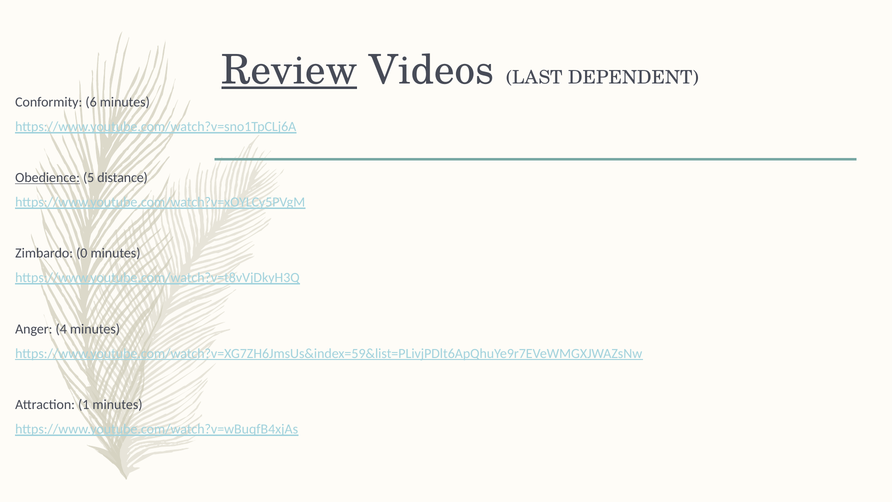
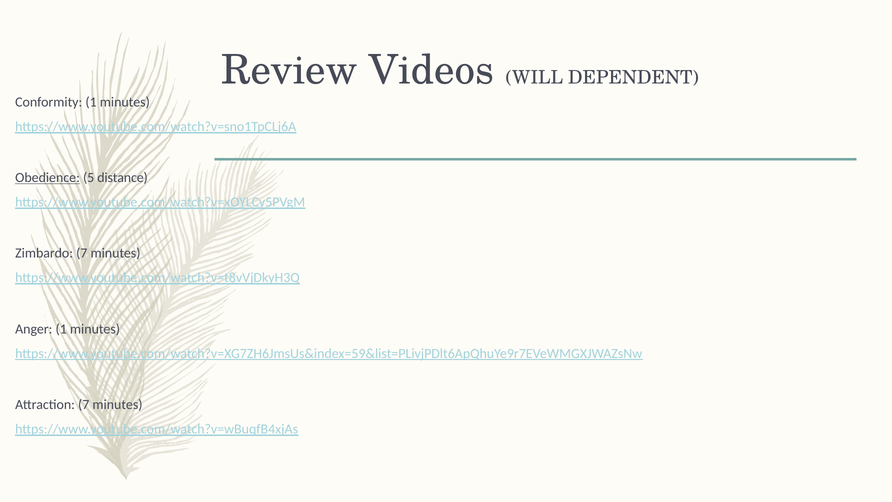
Review underline: present -> none
LAST: LAST -> WILL
Conformity 6: 6 -> 1
Zimbardo 0: 0 -> 7
Anger 4: 4 -> 1
Attraction 1: 1 -> 7
